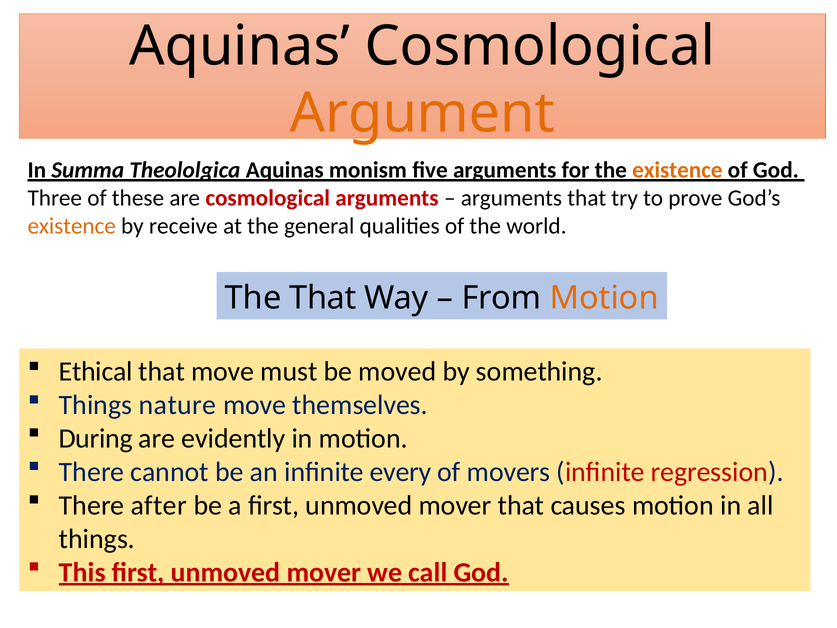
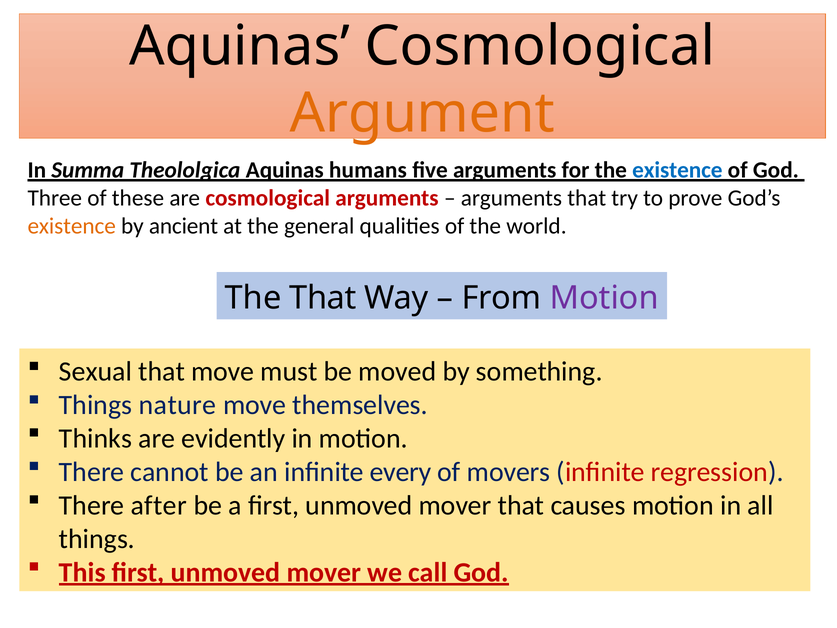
monism: monism -> humans
existence at (677, 170) colour: orange -> blue
receive: receive -> ancient
Motion at (604, 298) colour: orange -> purple
Ethical: Ethical -> Sexual
During: During -> Thinks
